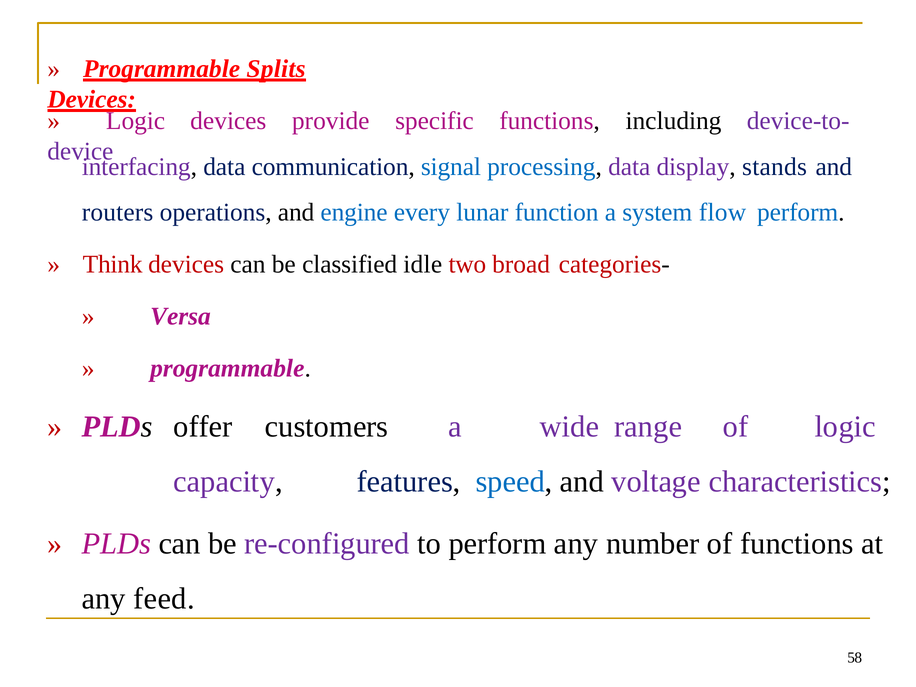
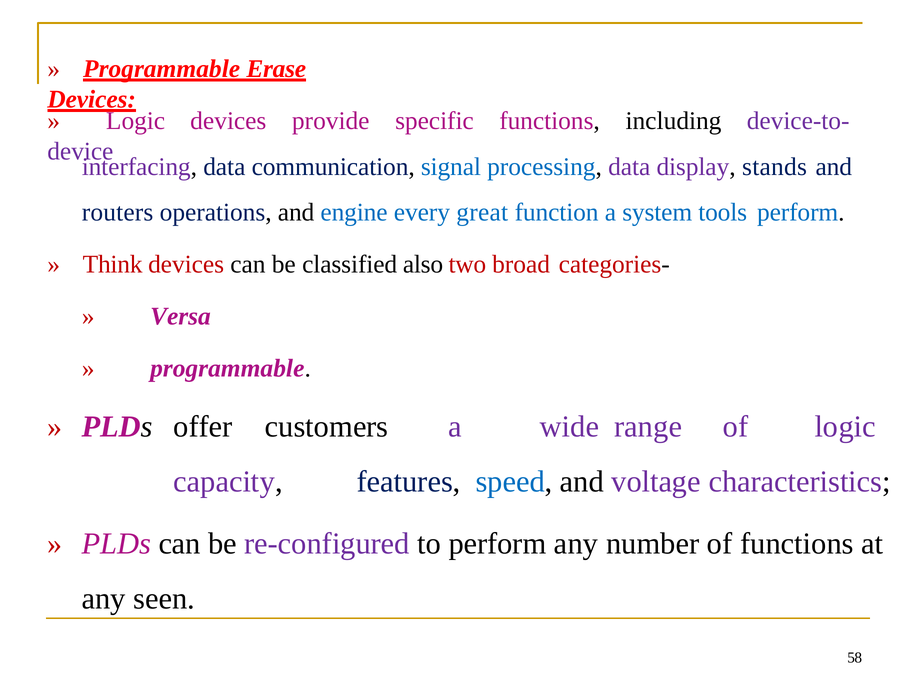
Splits: Splits -> Erase
lunar: lunar -> great
flow: flow -> tools
idle: idle -> also
feed: feed -> seen
